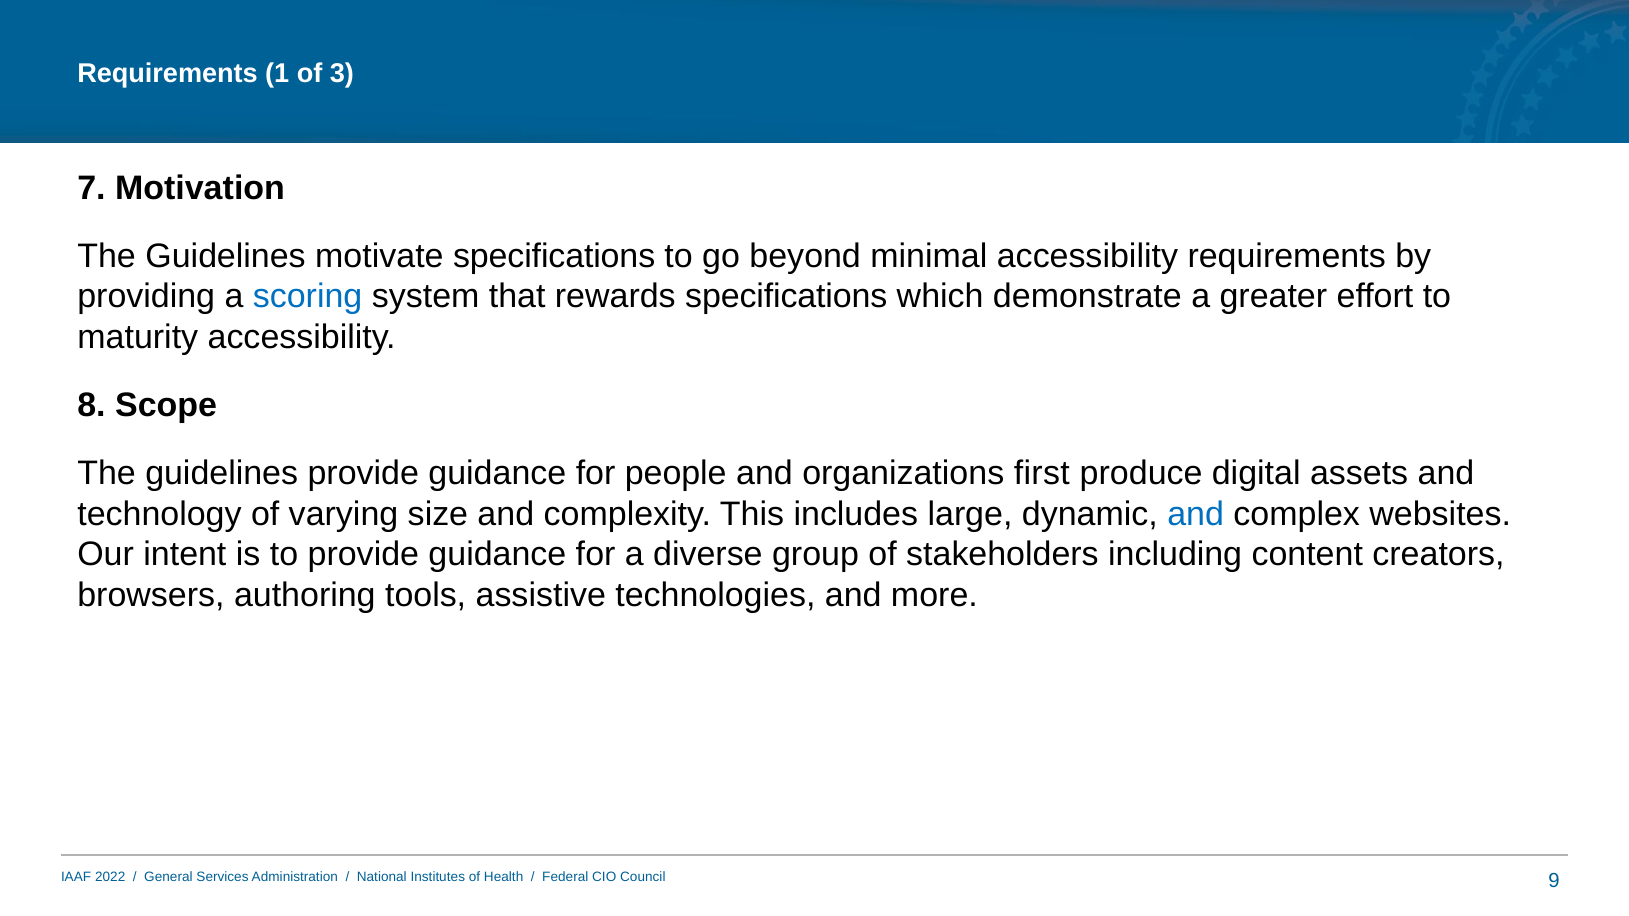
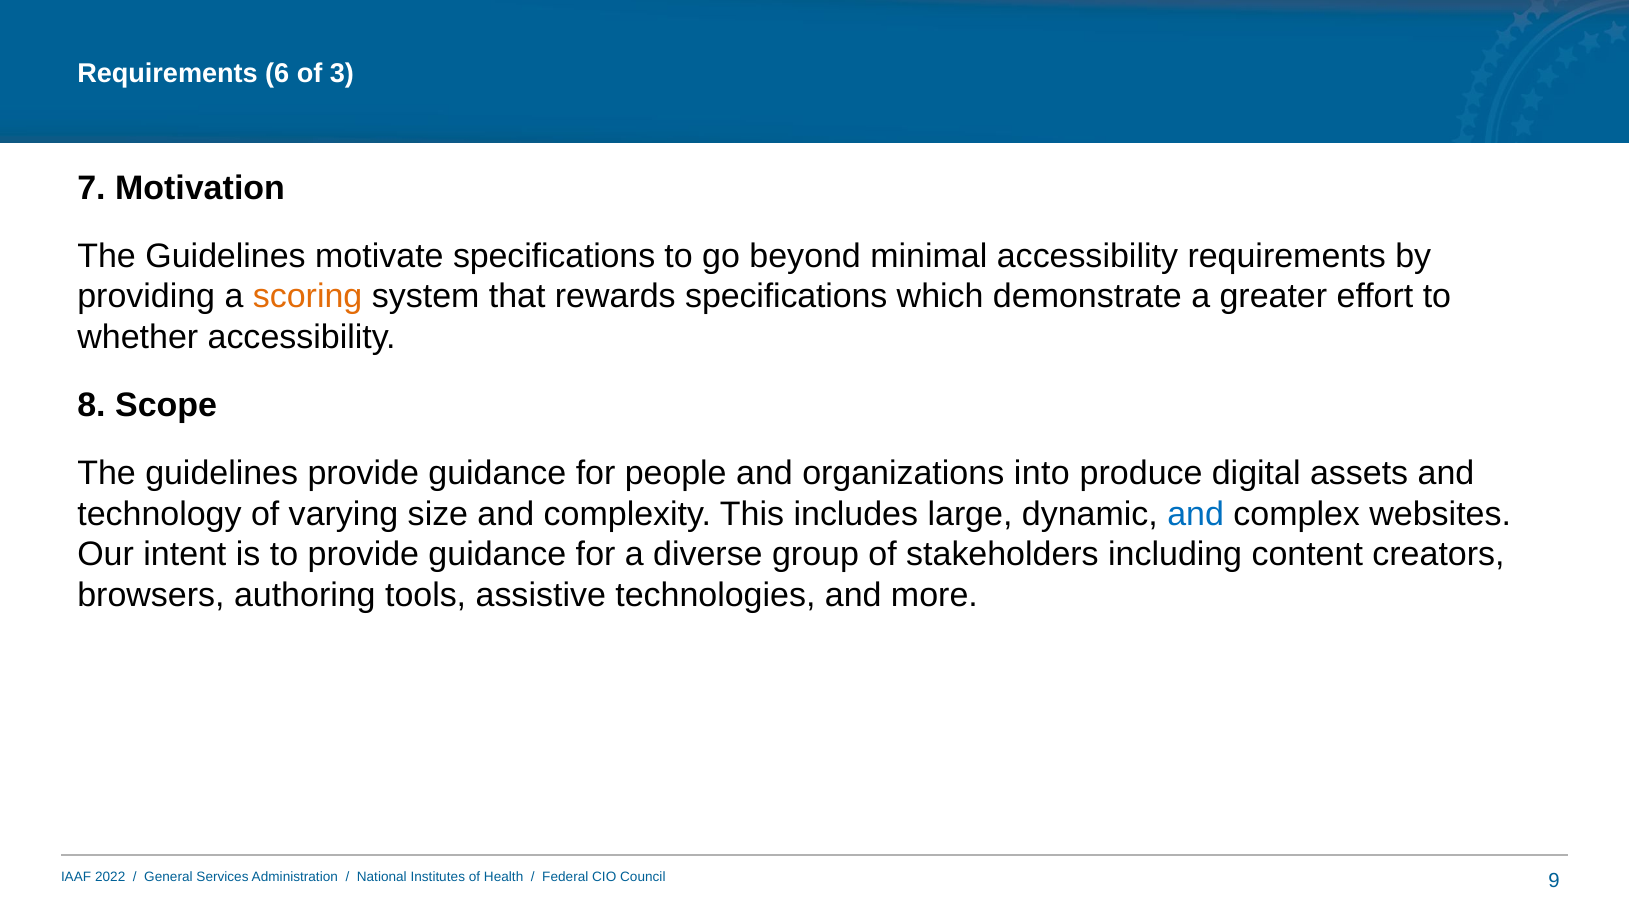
1: 1 -> 6
scoring colour: blue -> orange
maturity: maturity -> whether
first: first -> into
